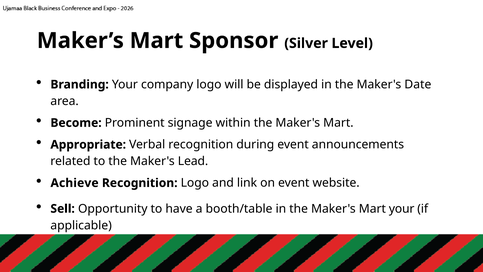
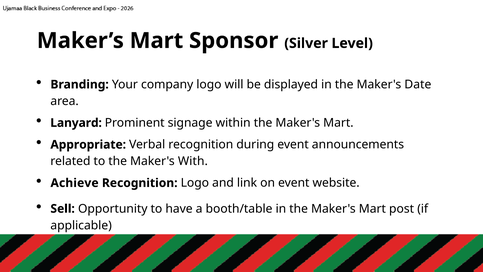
Become: Become -> Lanyard
Lead: Lead -> With
Mart your: your -> post
